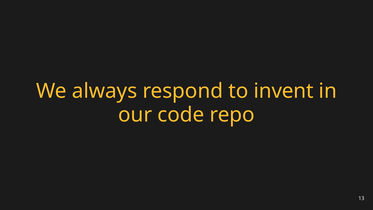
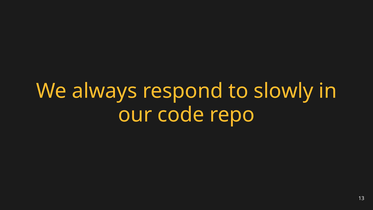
invent: invent -> slowly
